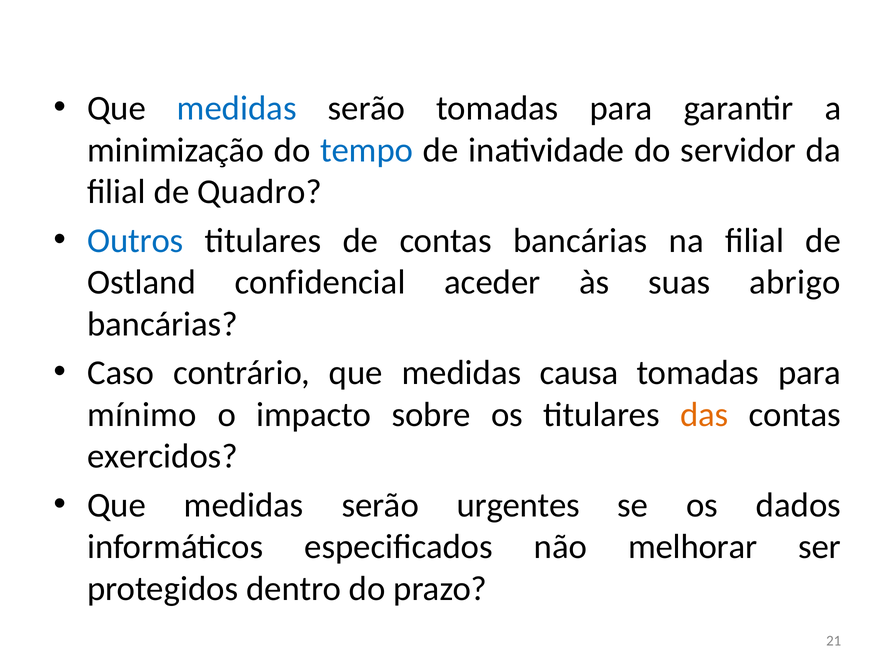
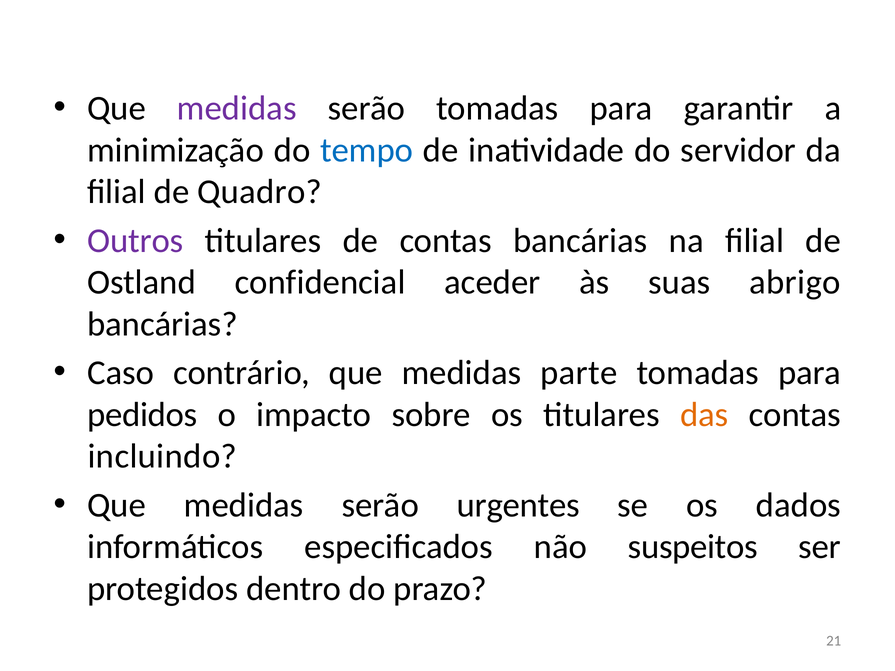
medidas at (237, 108) colour: blue -> purple
Outros colour: blue -> purple
causa: causa -> parte
mínimo: mínimo -> pedidos
exercidos: exercidos -> incluindo
melhorar: melhorar -> suspeitos
